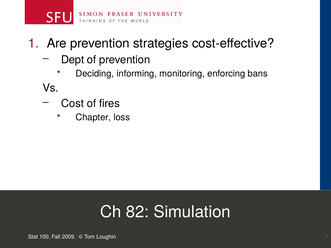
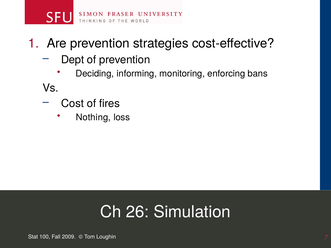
Chapter: Chapter -> Nothing
82: 82 -> 26
